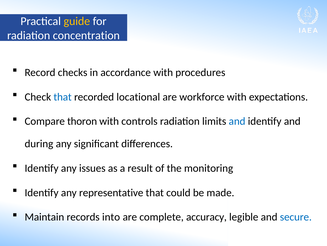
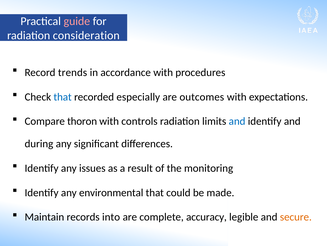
guide colour: yellow -> pink
concentration: concentration -> consideration
checks: checks -> trends
locational: locational -> especially
workforce: workforce -> outcomes
representative: representative -> environmental
secure colour: blue -> orange
